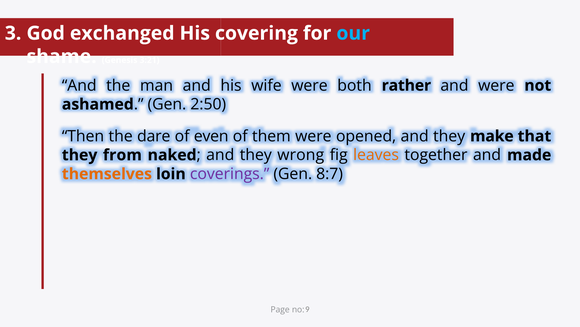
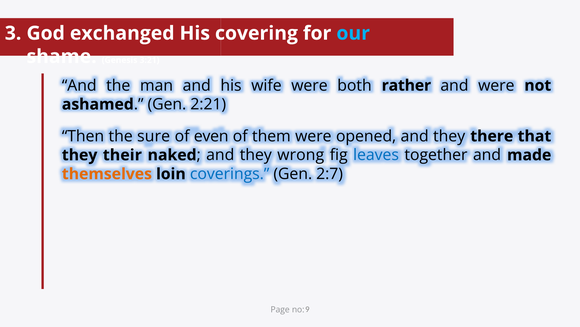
2:50: 2:50 -> 2:21
dare: dare -> sure
make: make -> there
from: from -> their
leaves colour: orange -> blue
coverings colour: purple -> blue
8:7: 8:7 -> 2:7
